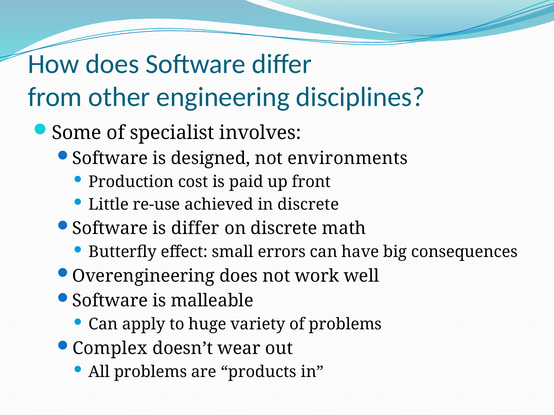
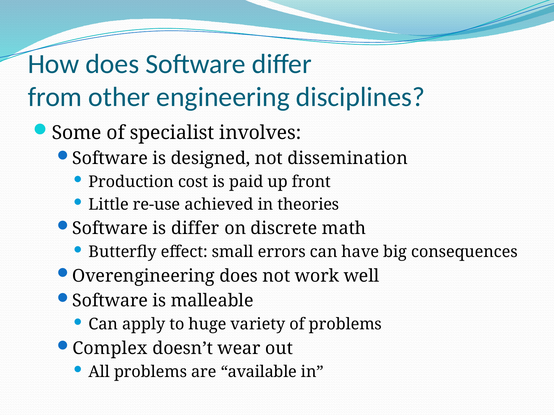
environments: environments -> dissemination
in discrete: discrete -> theories
products: products -> available
